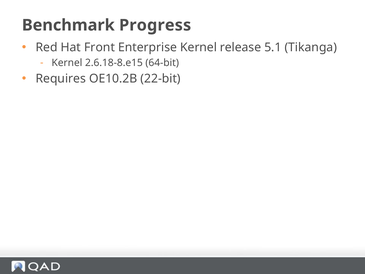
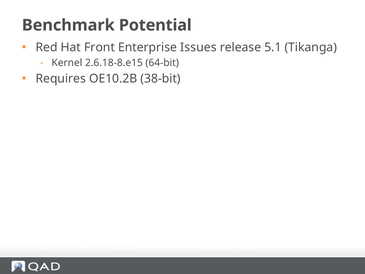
Progress: Progress -> Potential
Enterprise Kernel: Kernel -> Issues
22-bit: 22-bit -> 38-bit
